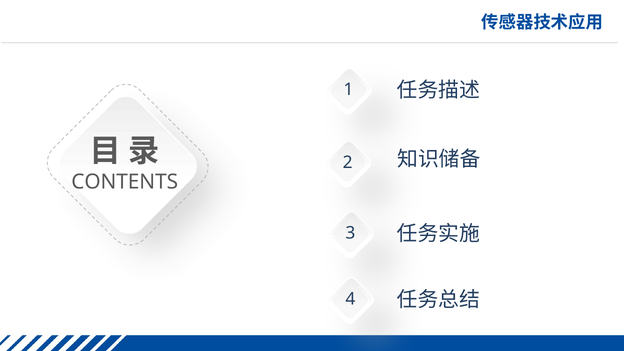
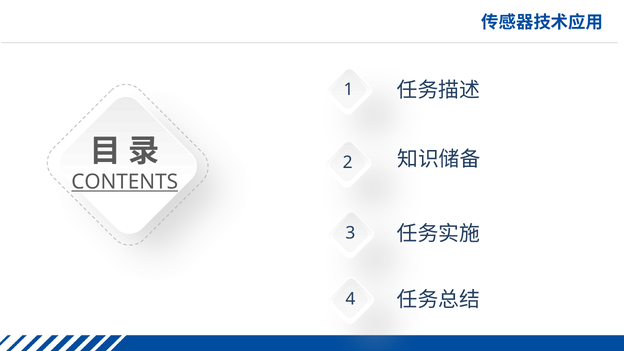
CONTENTS underline: none -> present
